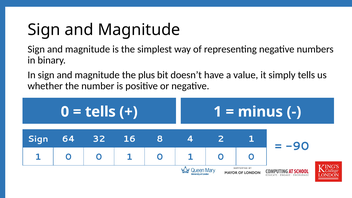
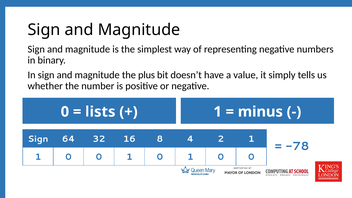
tells at (100, 112): tells -> lists
-90: -90 -> -78
